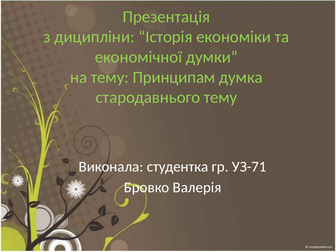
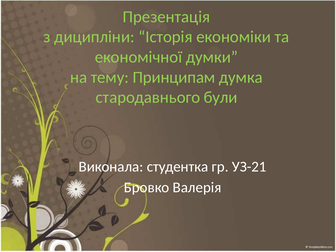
стародавнього тему: тему -> були
УЗ-71: УЗ-71 -> УЗ-21
